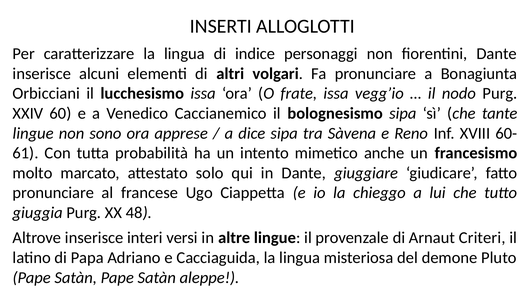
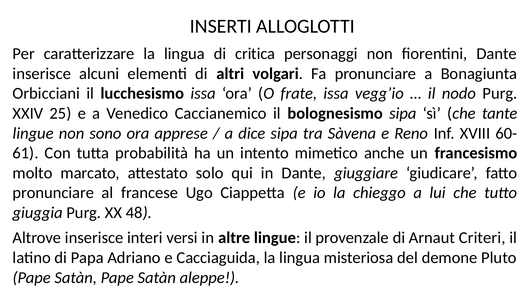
indice: indice -> critica
60: 60 -> 25
